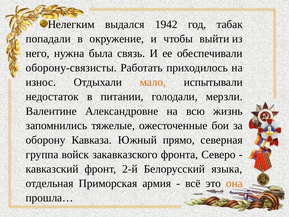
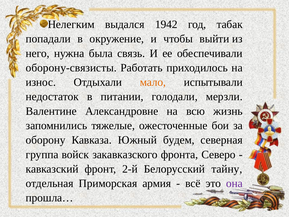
прямо: прямо -> будем
языка: языка -> тайну
она colour: orange -> purple
